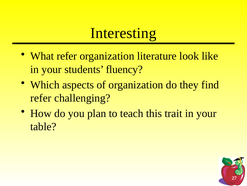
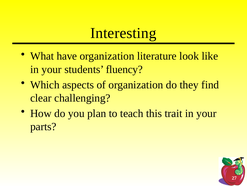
What refer: refer -> have
refer at (41, 98): refer -> clear
table: table -> parts
